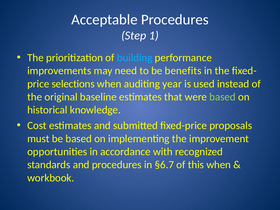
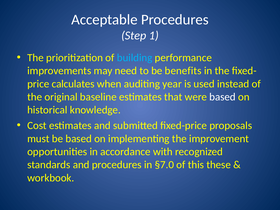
selections: selections -> calculates
based at (222, 97) colour: light green -> white
§6.7: §6.7 -> §7.0
this when: when -> these
